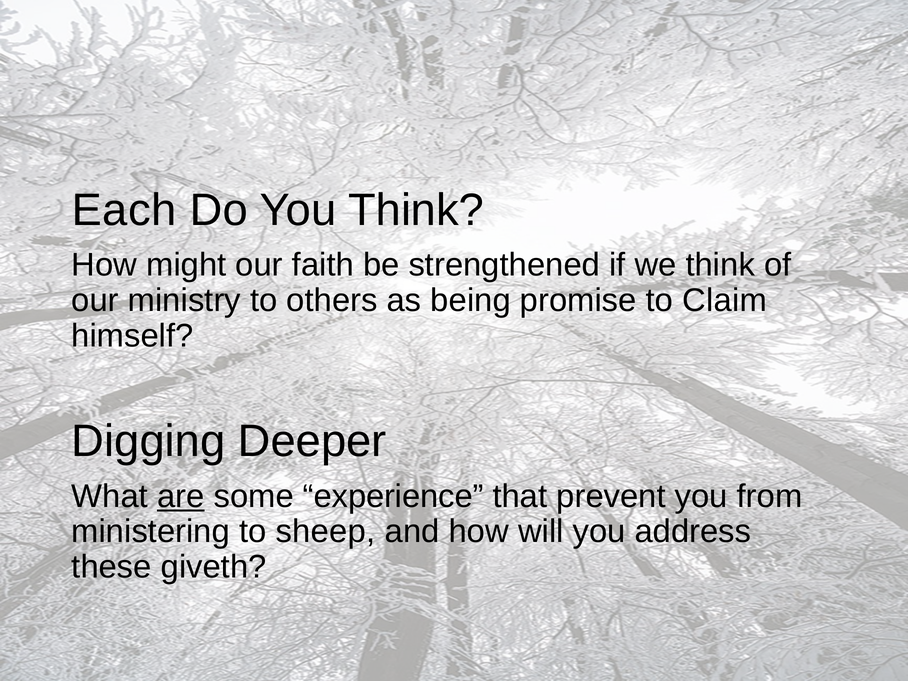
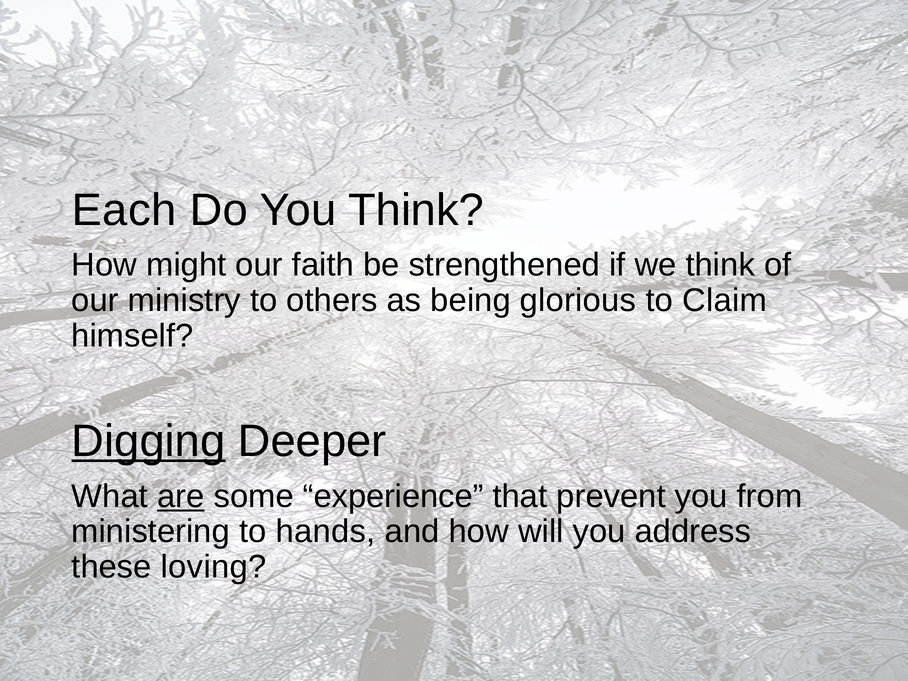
promise: promise -> glorious
Digging underline: none -> present
sheep: sheep -> hands
giveth: giveth -> loving
